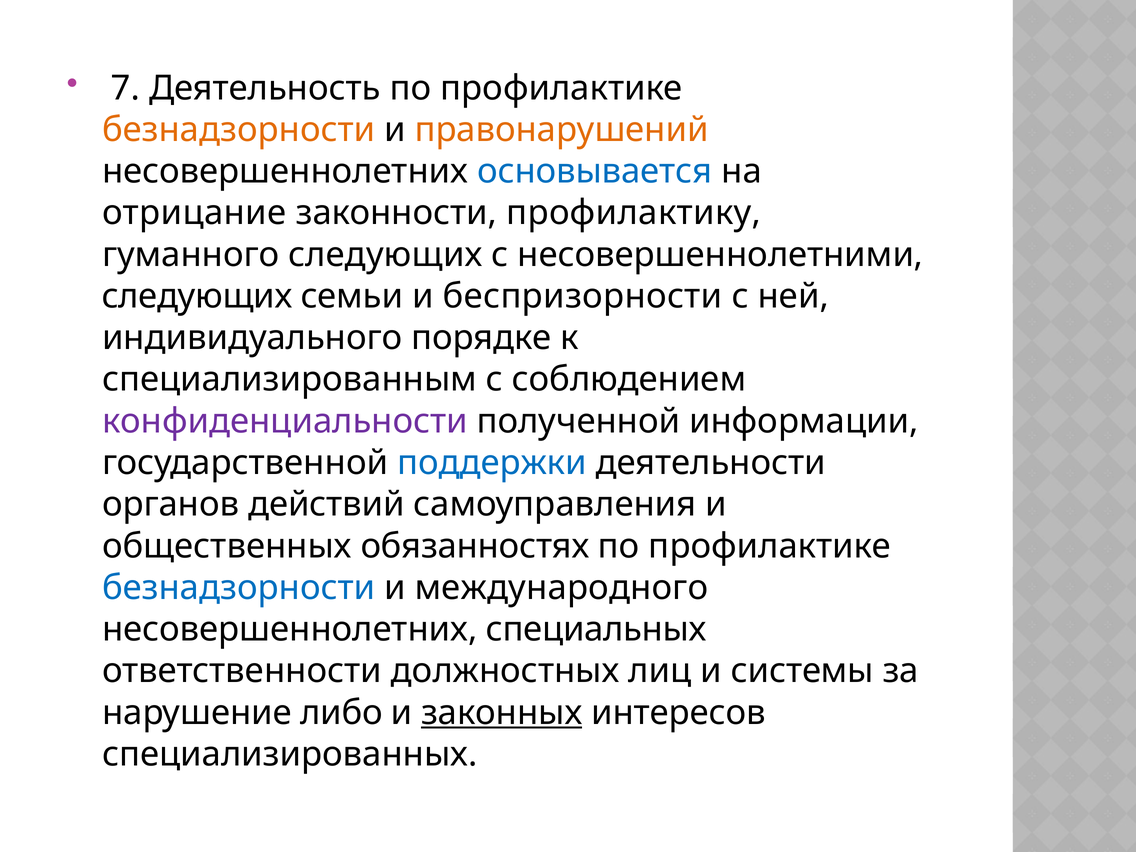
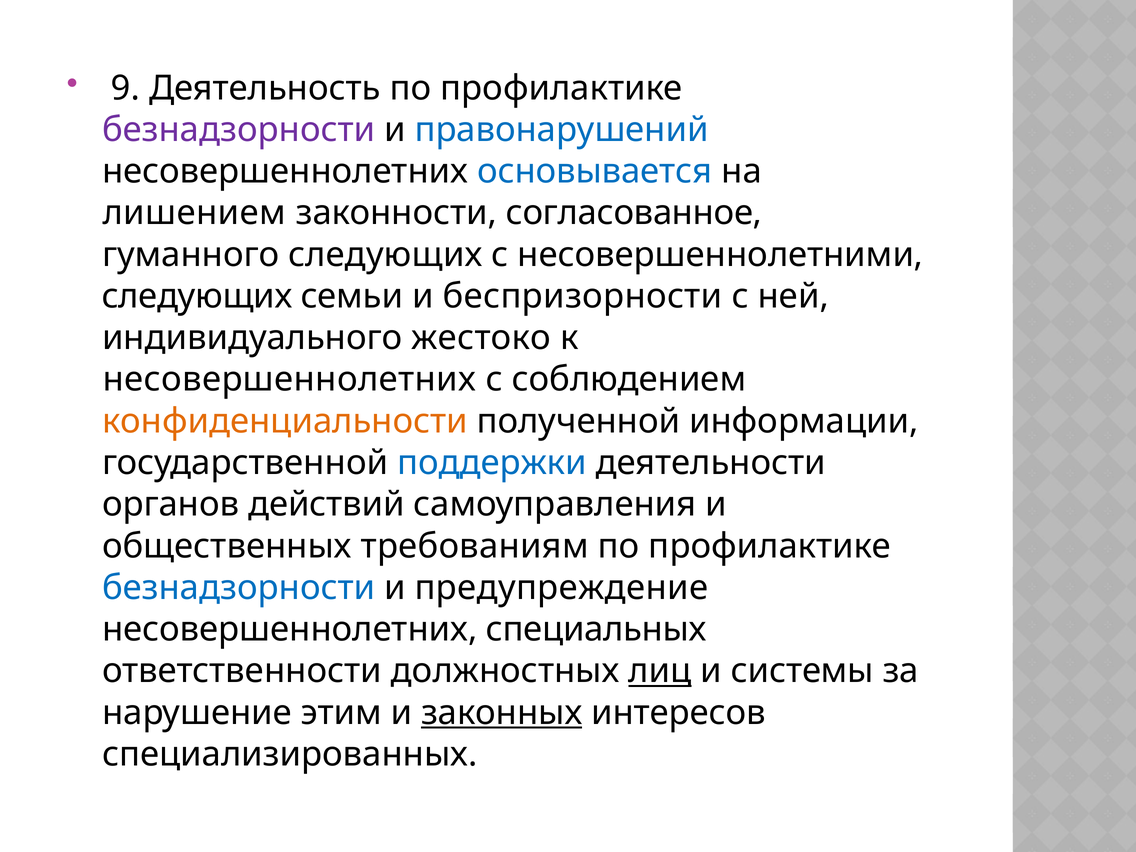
7: 7 -> 9
безнадзорности at (239, 130) colour: orange -> purple
правонарушений colour: orange -> blue
отрицание: отрицание -> лишением
профилактику: профилактику -> согласованное
порядке: порядке -> жестоко
специализированным at (290, 380): специализированным -> несовершеннолетних
конфиденциальности colour: purple -> orange
обязанностях: обязанностях -> требованиям
международного: международного -> предупреждение
лиц underline: none -> present
либо: либо -> этим
